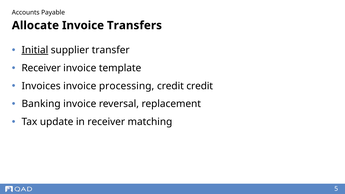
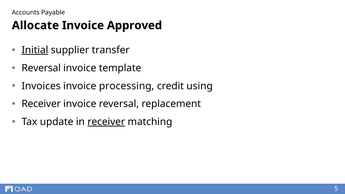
Transfers: Transfers -> Approved
Receiver at (41, 68): Receiver -> Reversal
credit credit: credit -> using
Banking at (41, 104): Banking -> Receiver
receiver at (106, 122) underline: none -> present
